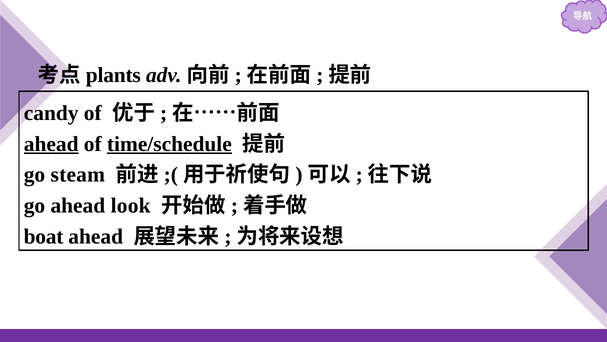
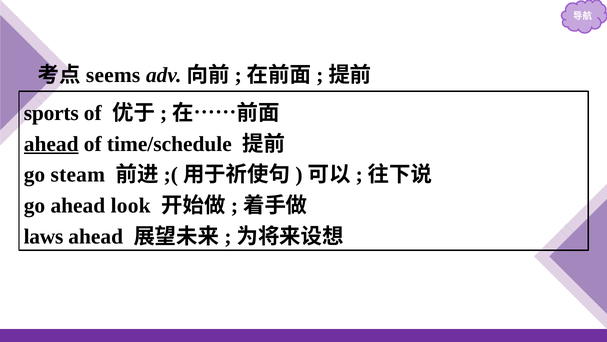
plants: plants -> seems
candy: candy -> sports
time/schedule underline: present -> none
boat: boat -> laws
